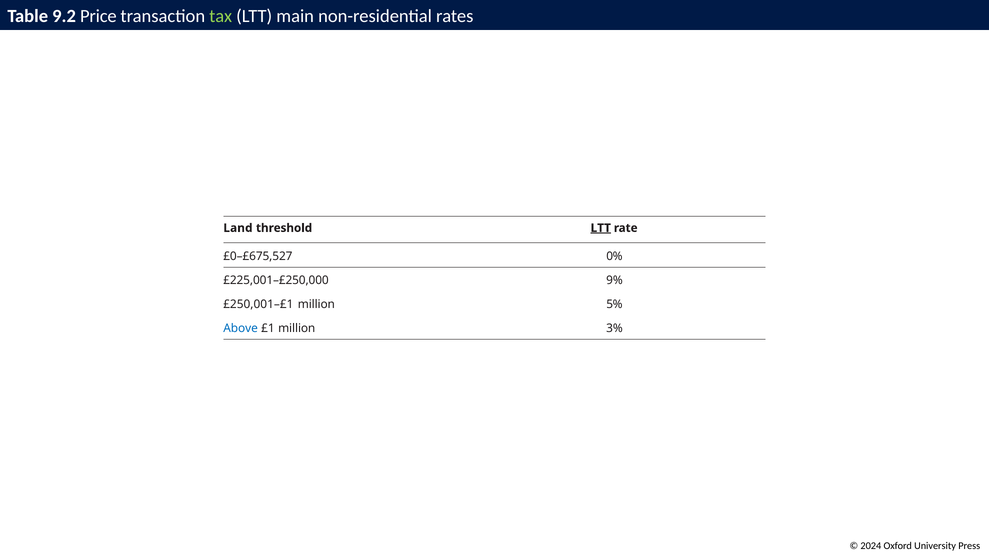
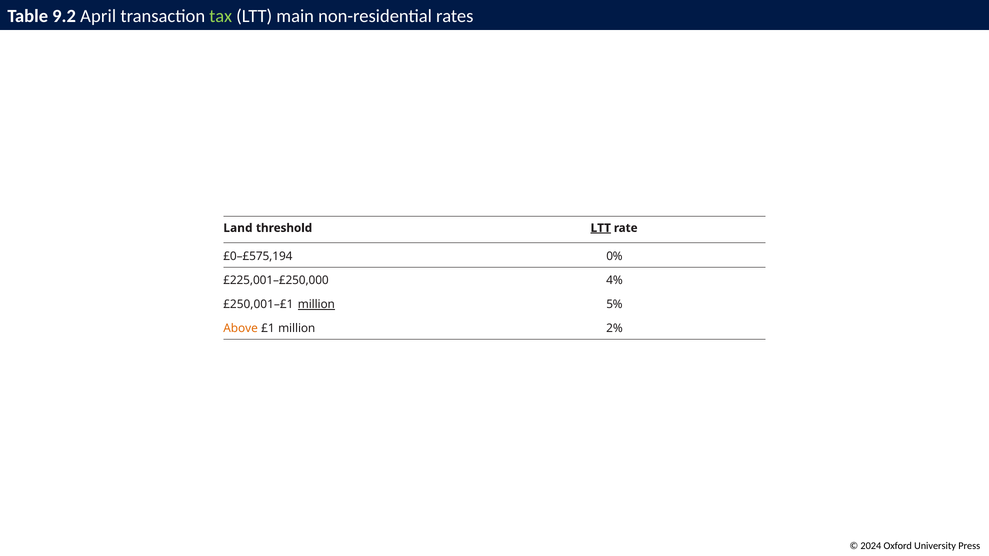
Price: Price -> April
£0–£675,527: £0–£675,527 -> £0–£575,194
9%: 9% -> 4%
million at (316, 305) underline: none -> present
Above colour: blue -> orange
3%: 3% -> 2%
